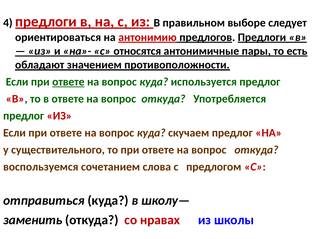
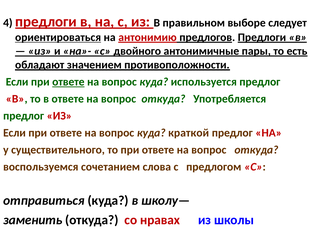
ориентироваться underline: none -> present
относятся: относятся -> двойного
скучаем: скучаем -> краткой
